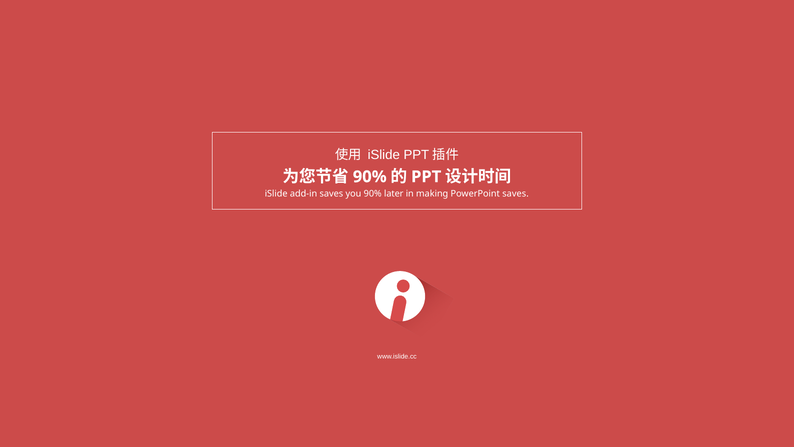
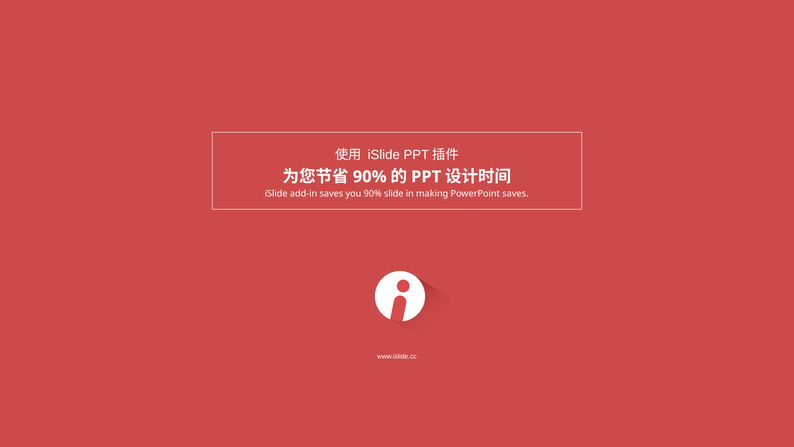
later: later -> slide
